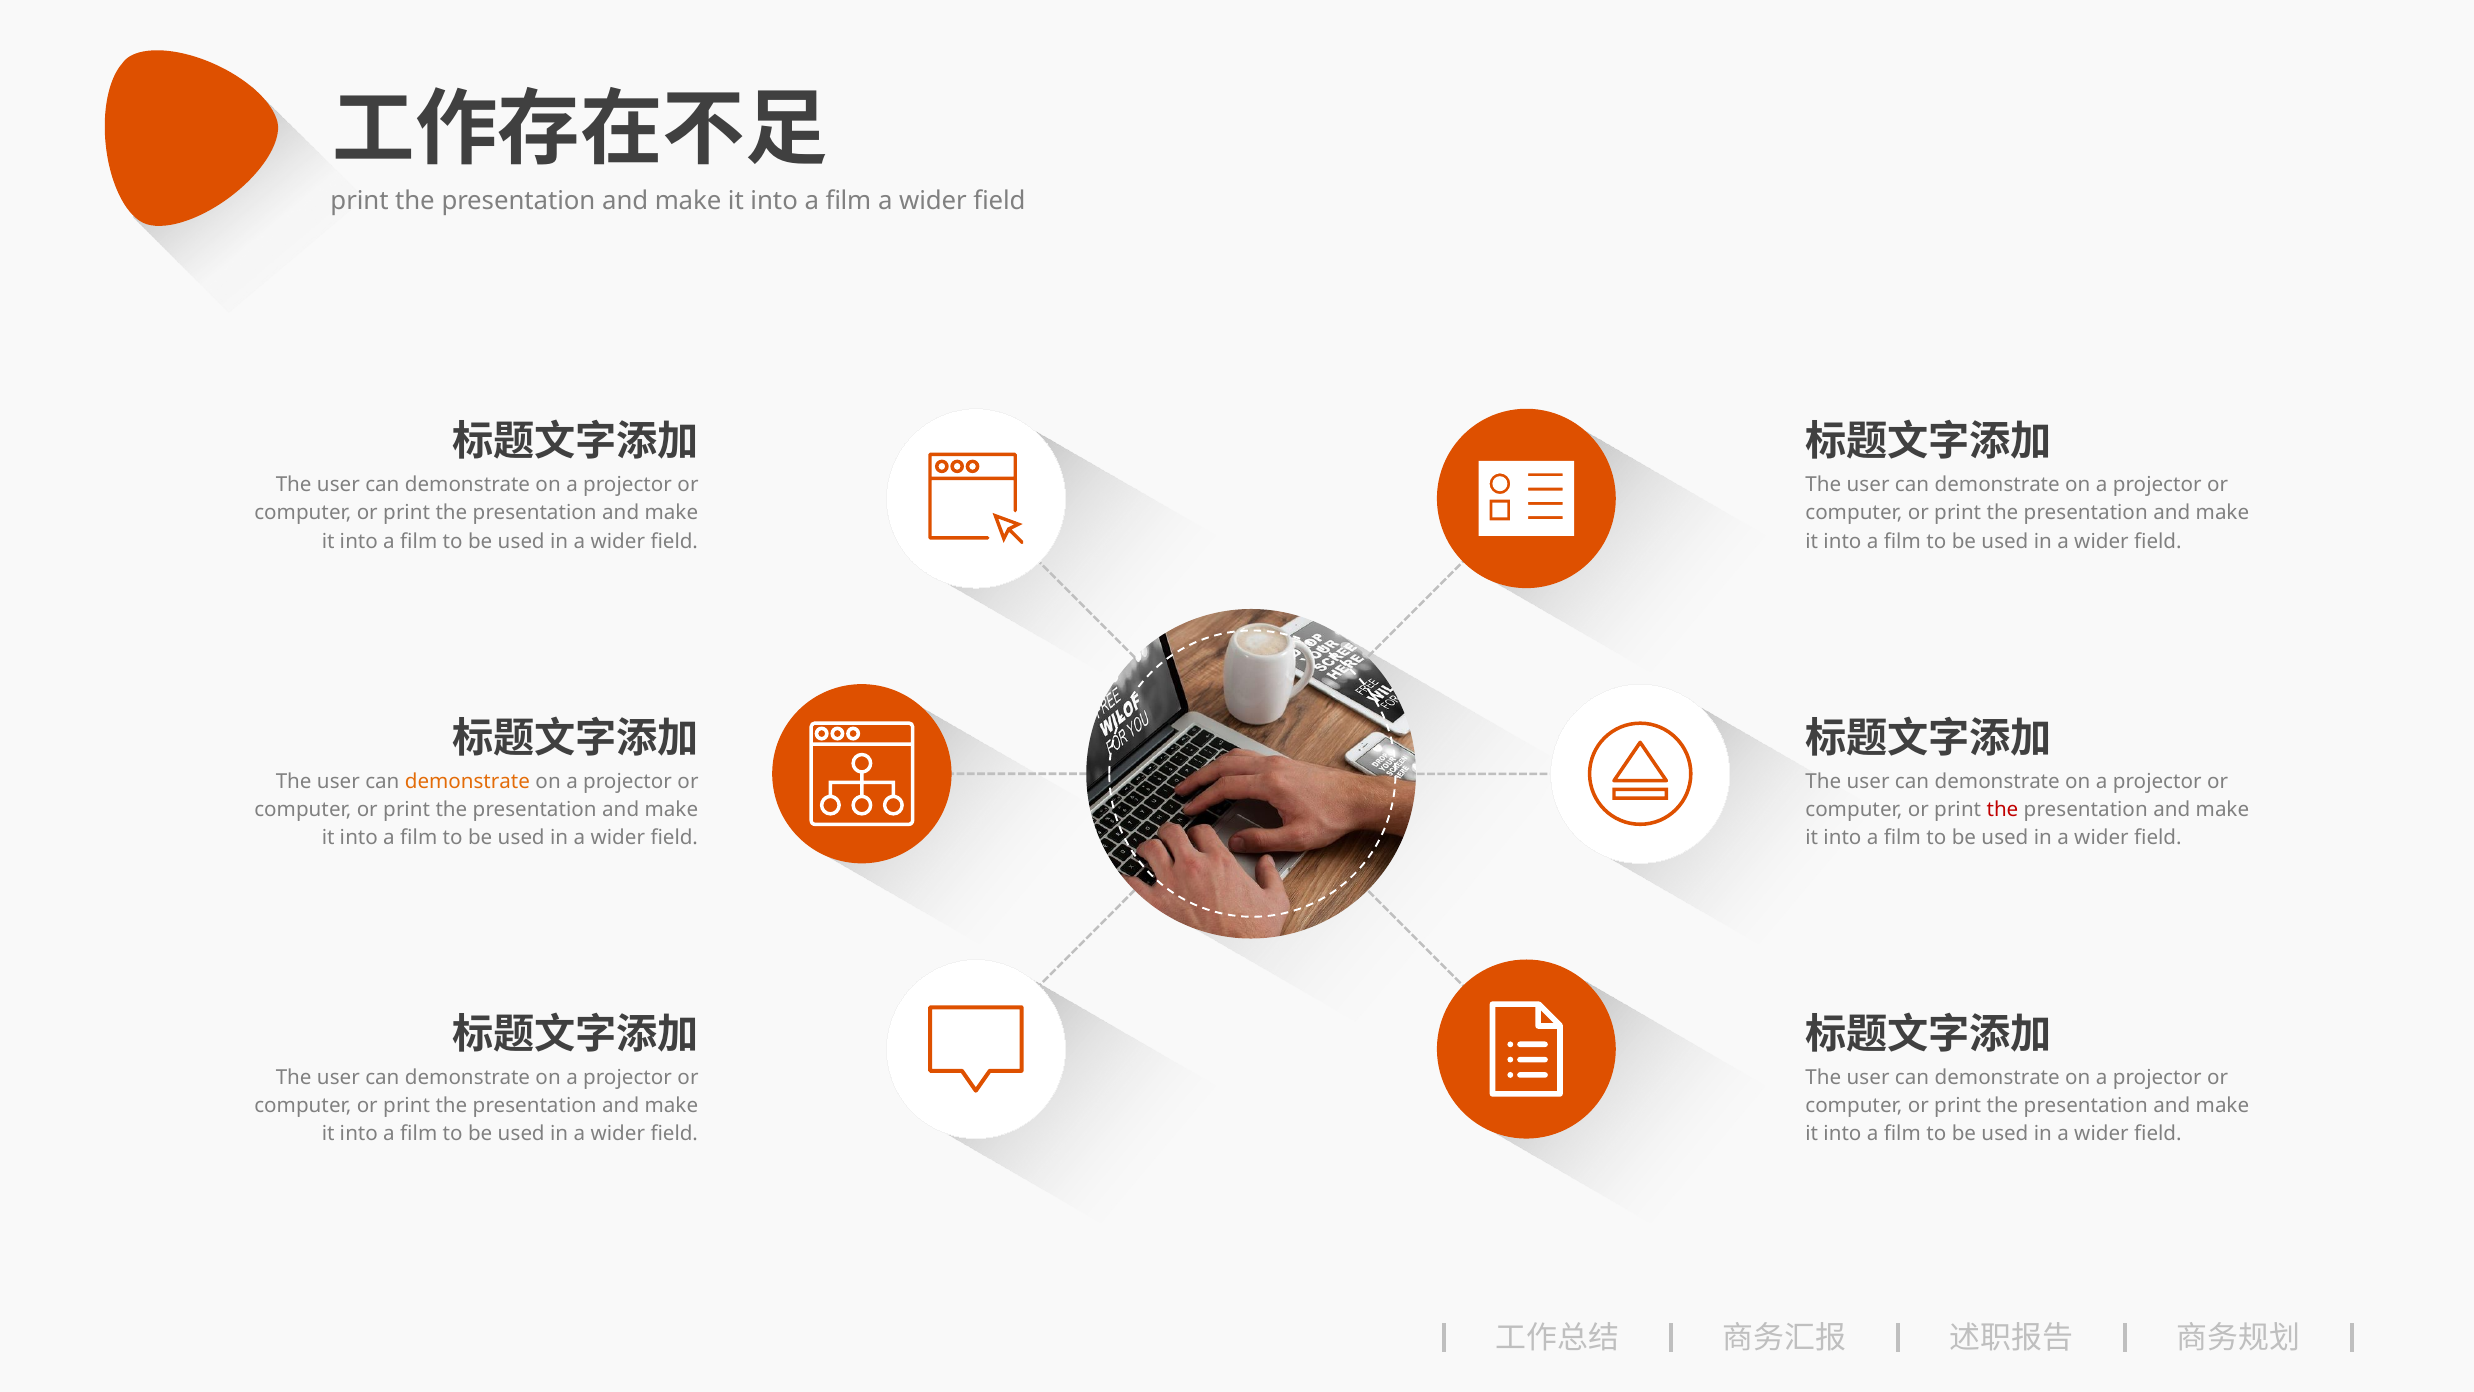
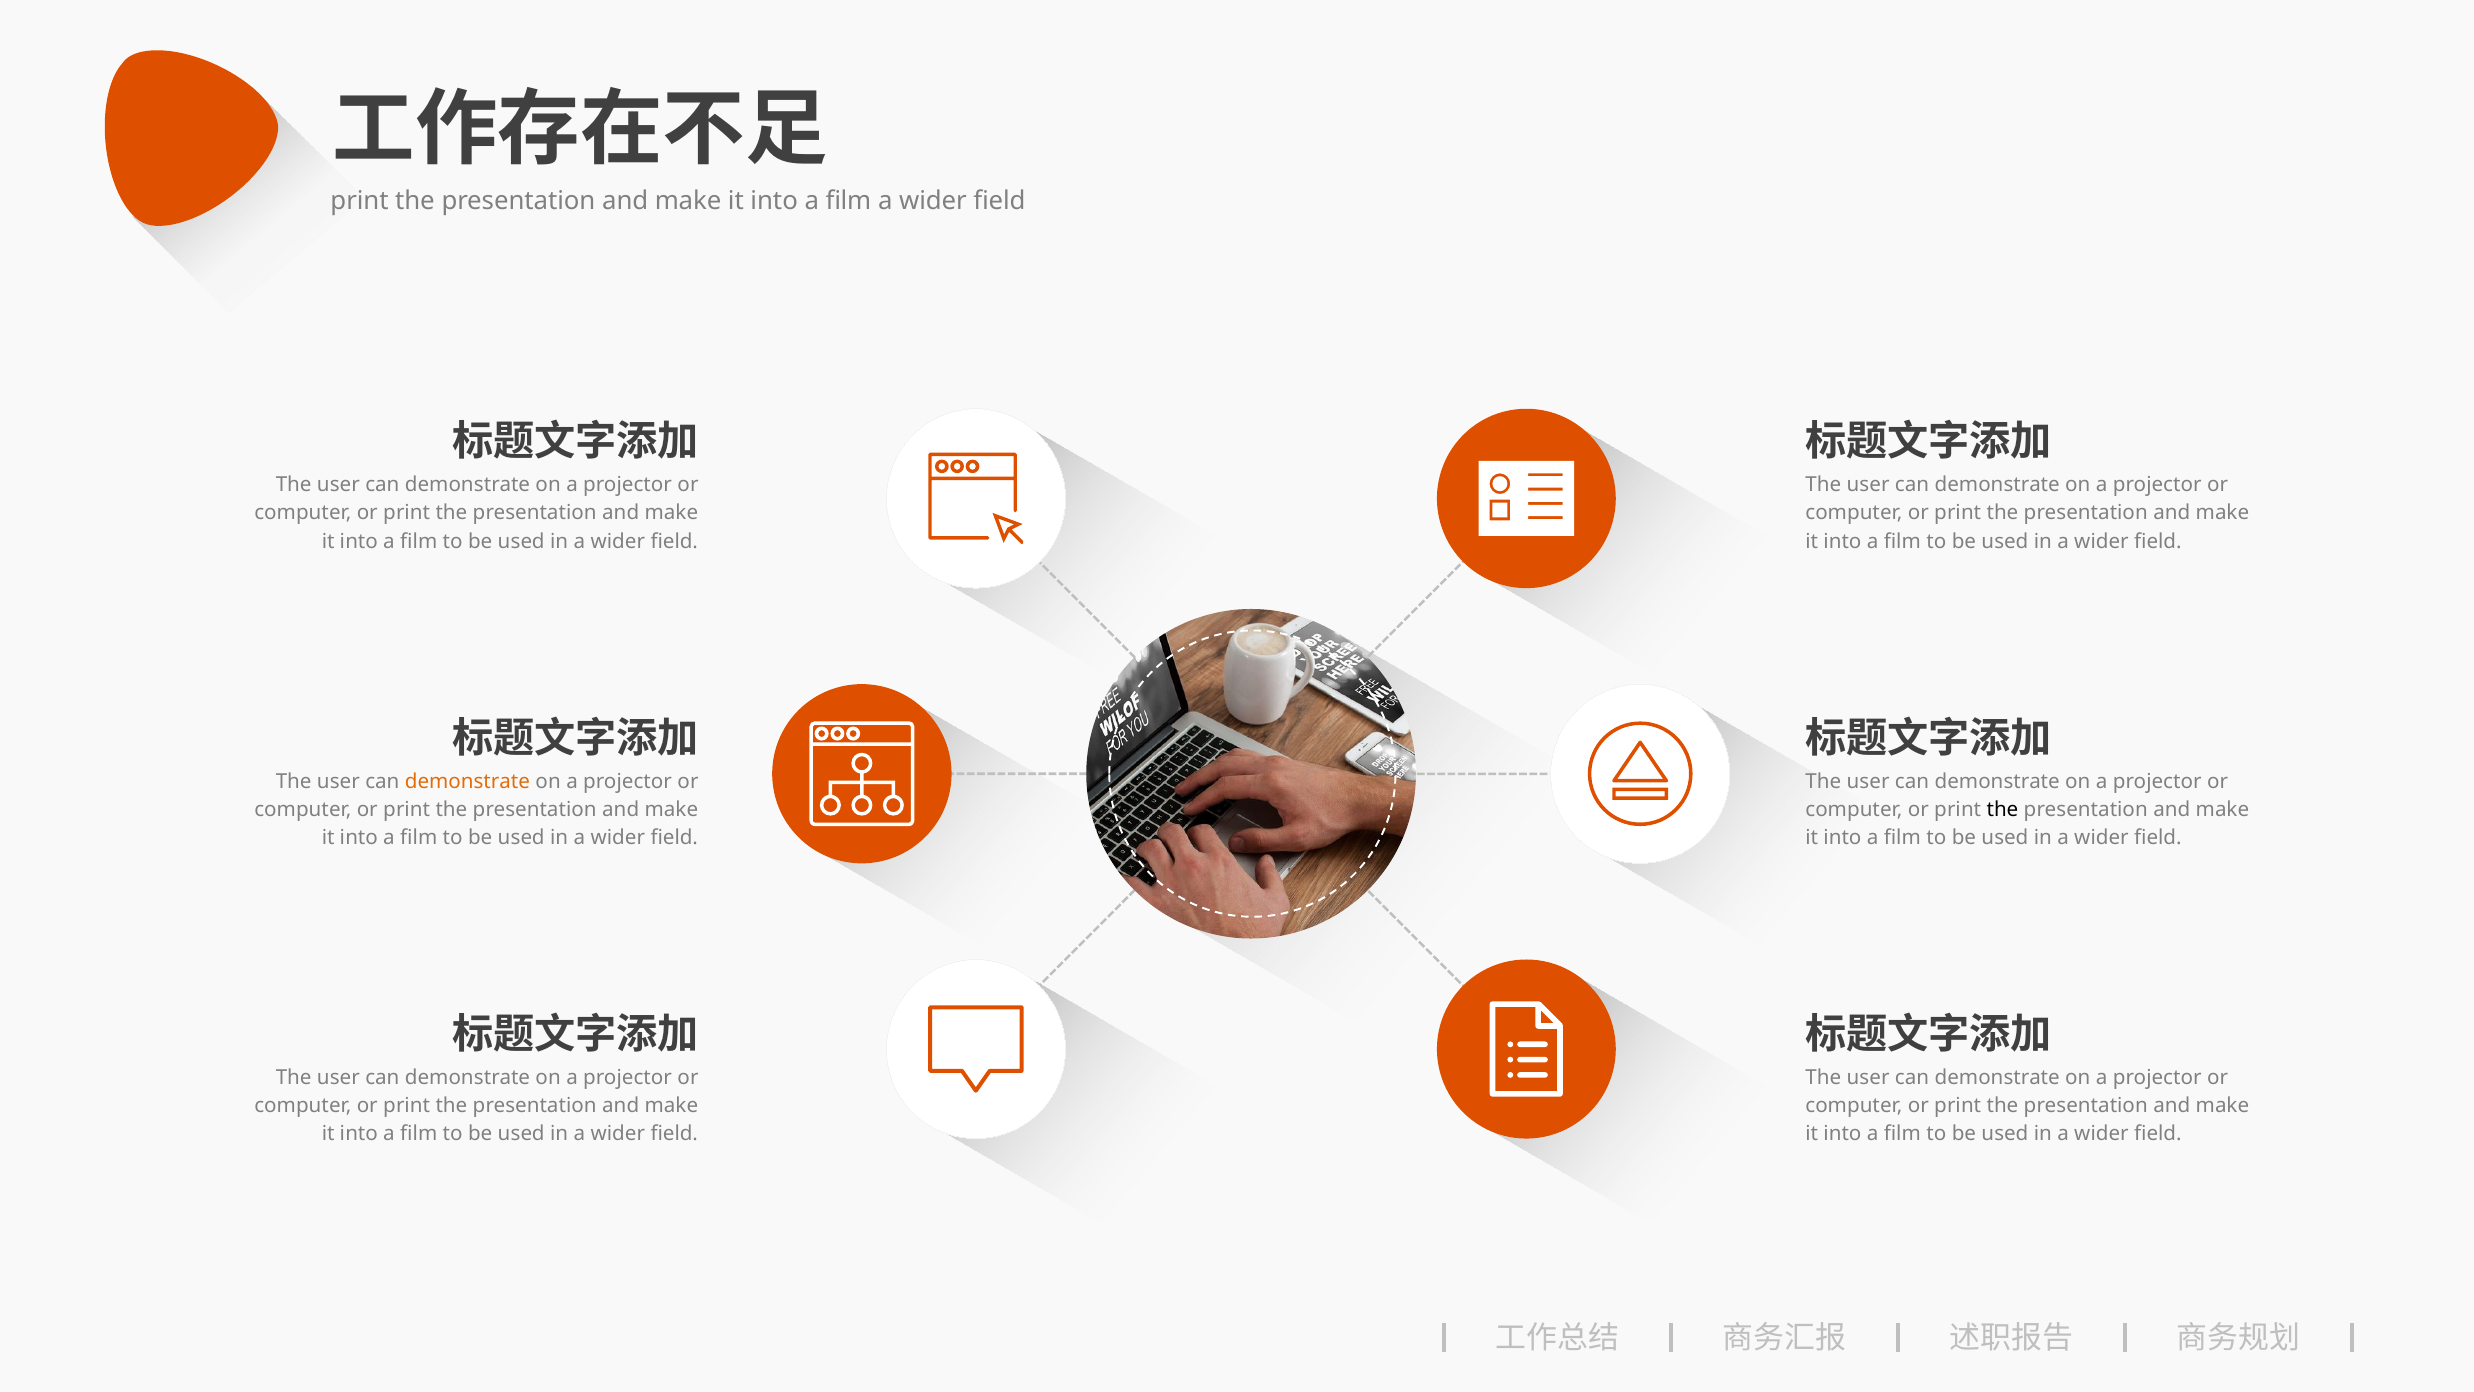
the at (2002, 809) colour: red -> black
